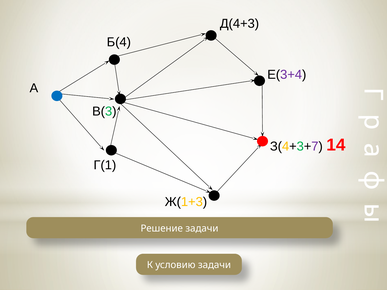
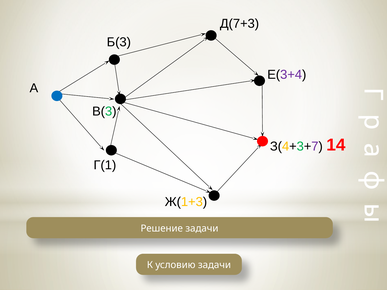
Д(4+3: Д(4+3 -> Д(7+3
Б(4: Б(4 -> Б(3
